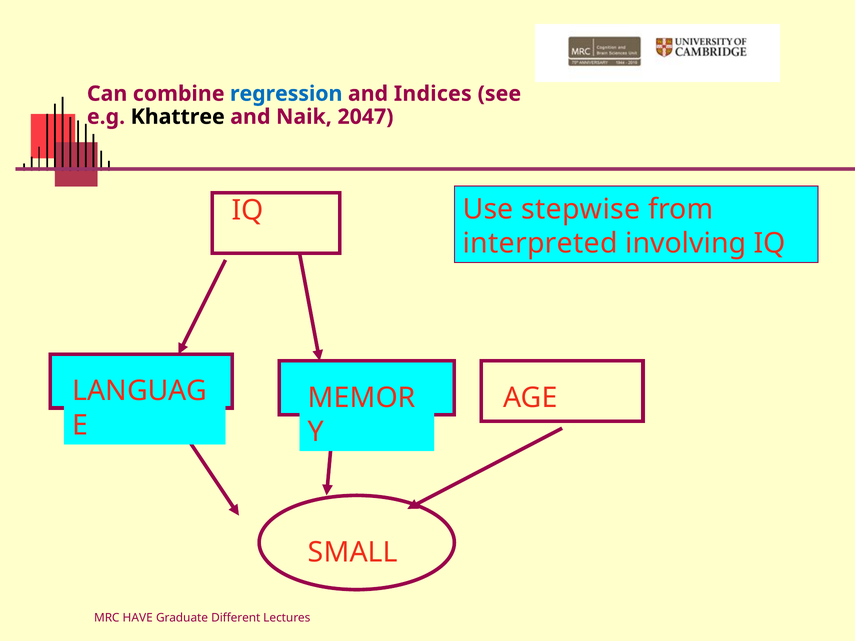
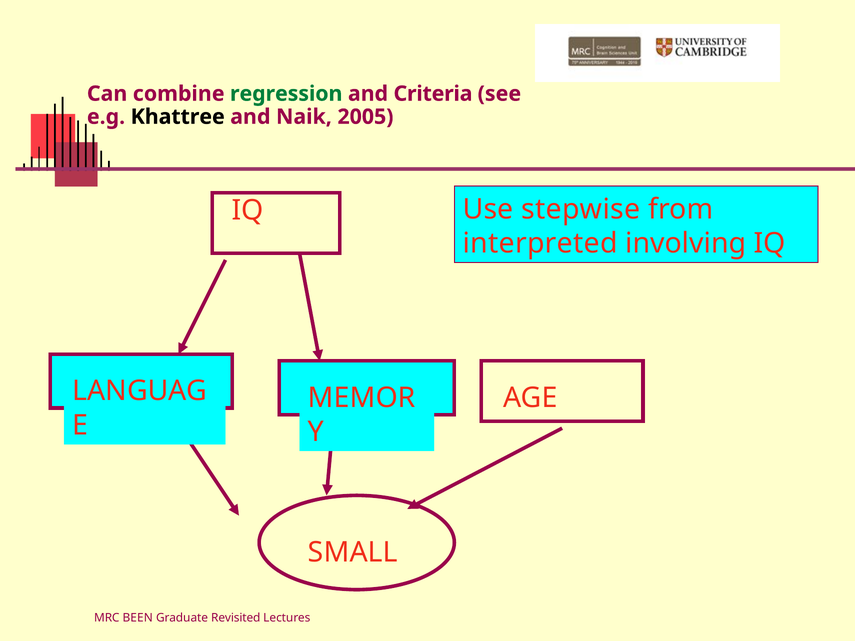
regression colour: blue -> green
Indices: Indices -> Criteria
2047: 2047 -> 2005
HAVE: HAVE -> BEEN
Different: Different -> Revisited
